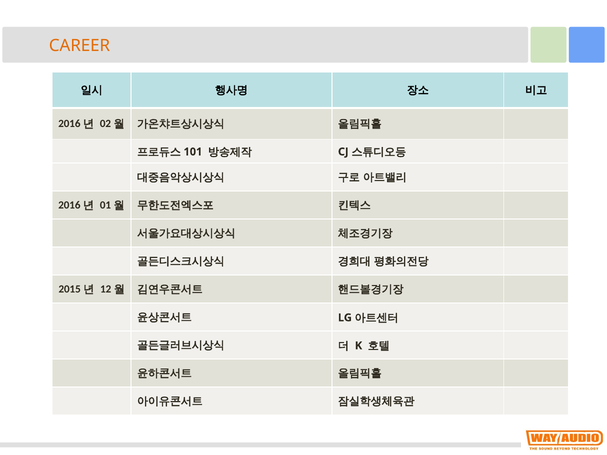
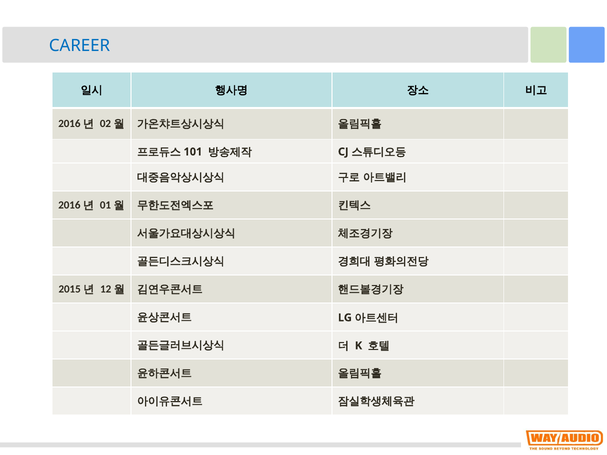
CAREER colour: orange -> blue
